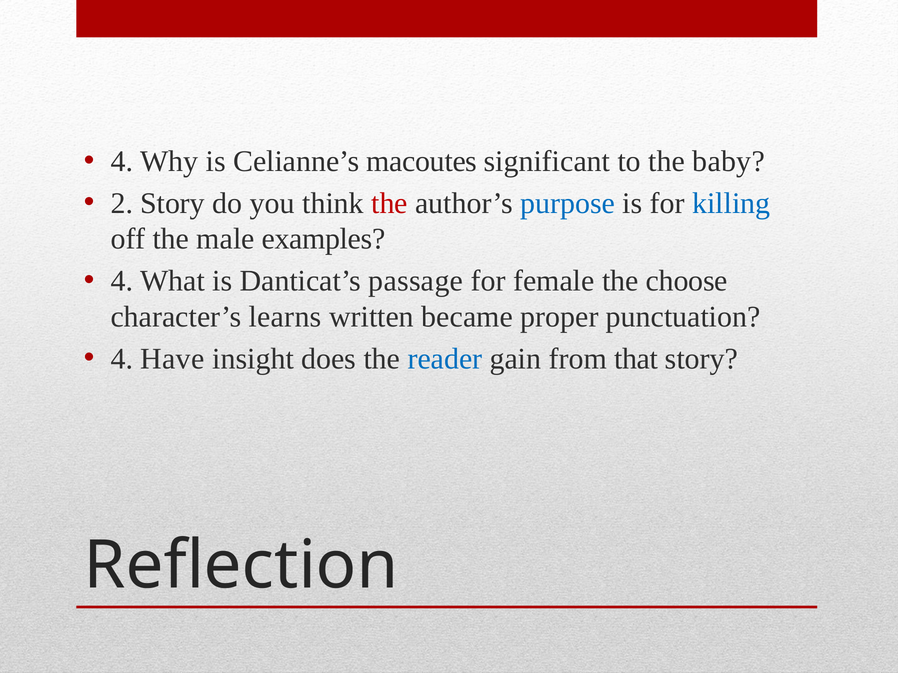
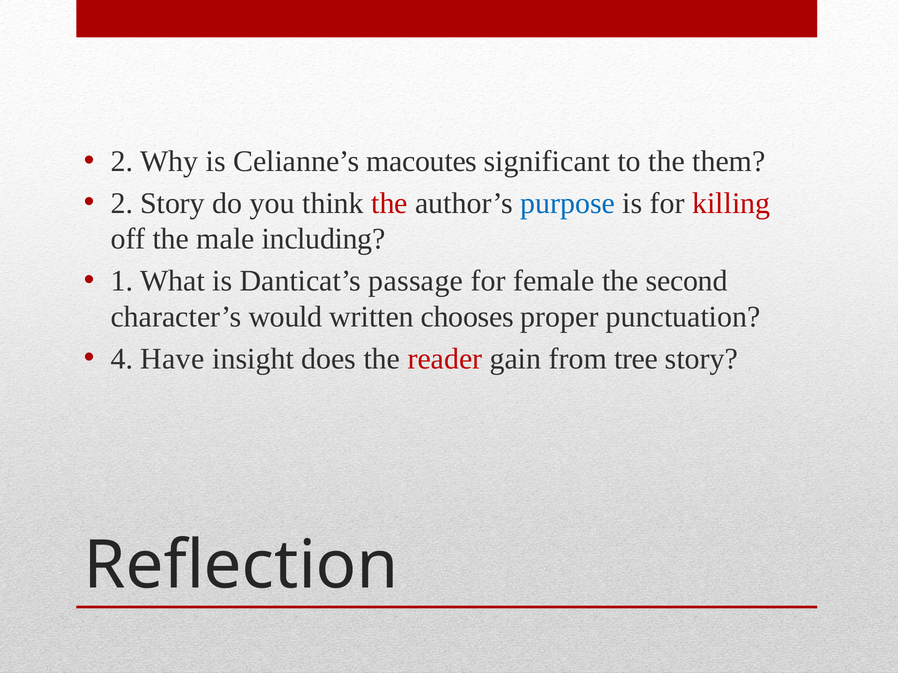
4 at (122, 161): 4 -> 2
baby: baby -> them
killing colour: blue -> red
examples: examples -> including
4 at (122, 281): 4 -> 1
choose: choose -> second
learns: learns -> would
became: became -> chooses
reader colour: blue -> red
that: that -> tree
